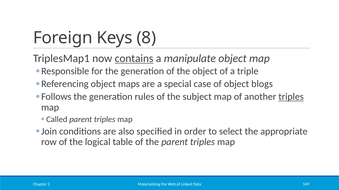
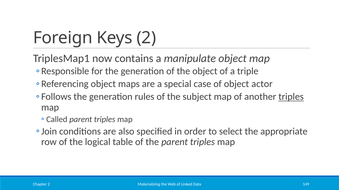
Keys 8: 8 -> 2
contains underline: present -> none
blogs: blogs -> actor
